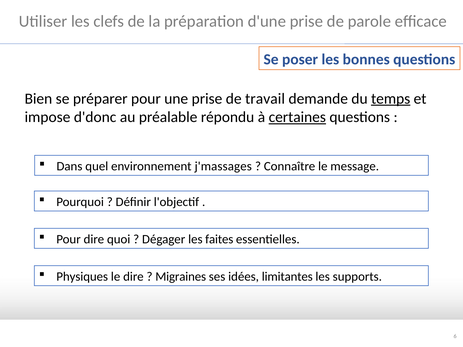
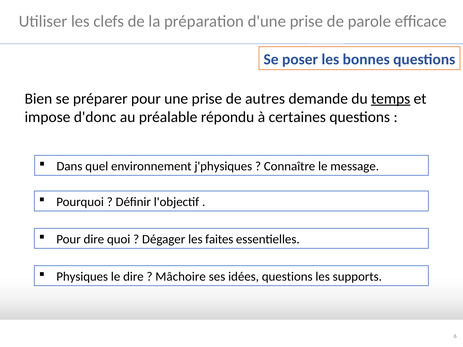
travail: travail -> autres
certaines underline: present -> none
j'massages: j'massages -> j'physiques
Migraines: Migraines -> Mâchoire
idées limitantes: limitantes -> questions
